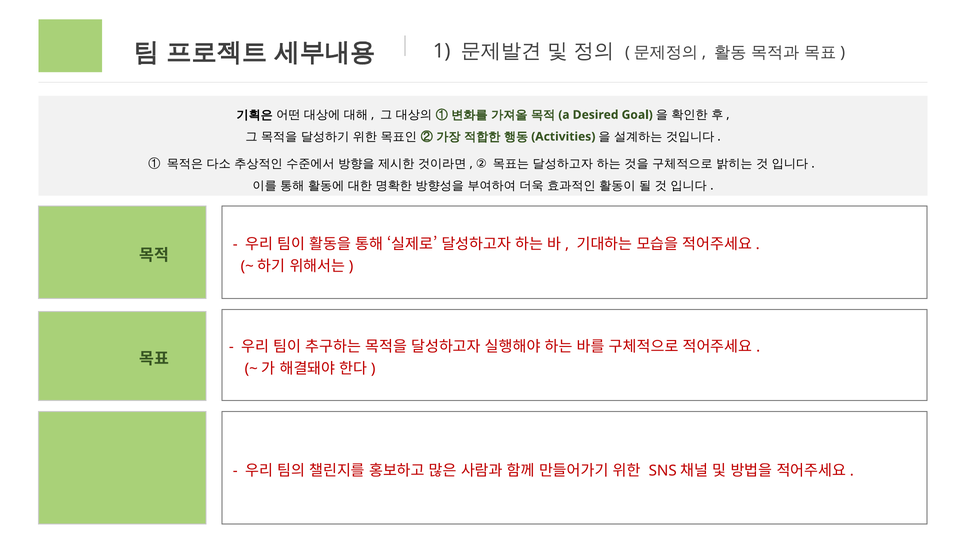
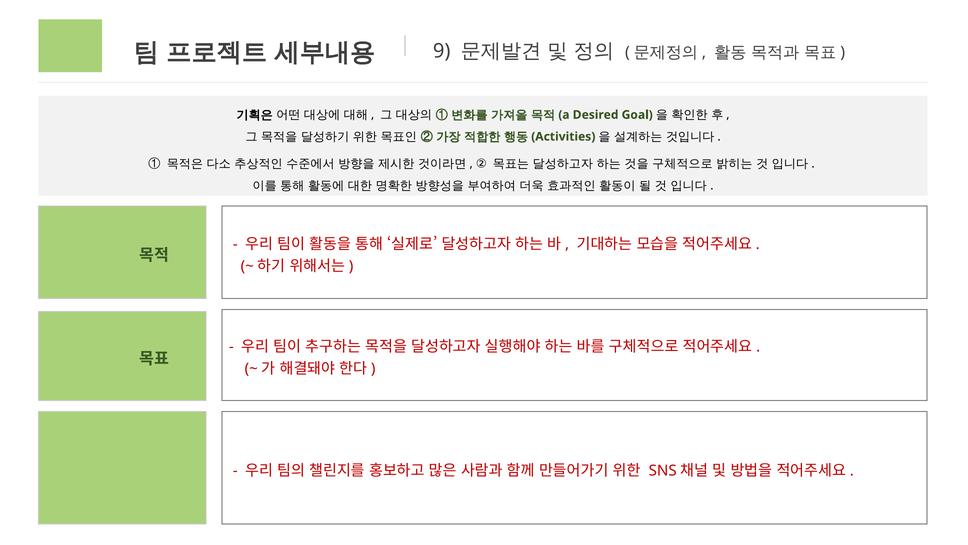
1: 1 -> 9
